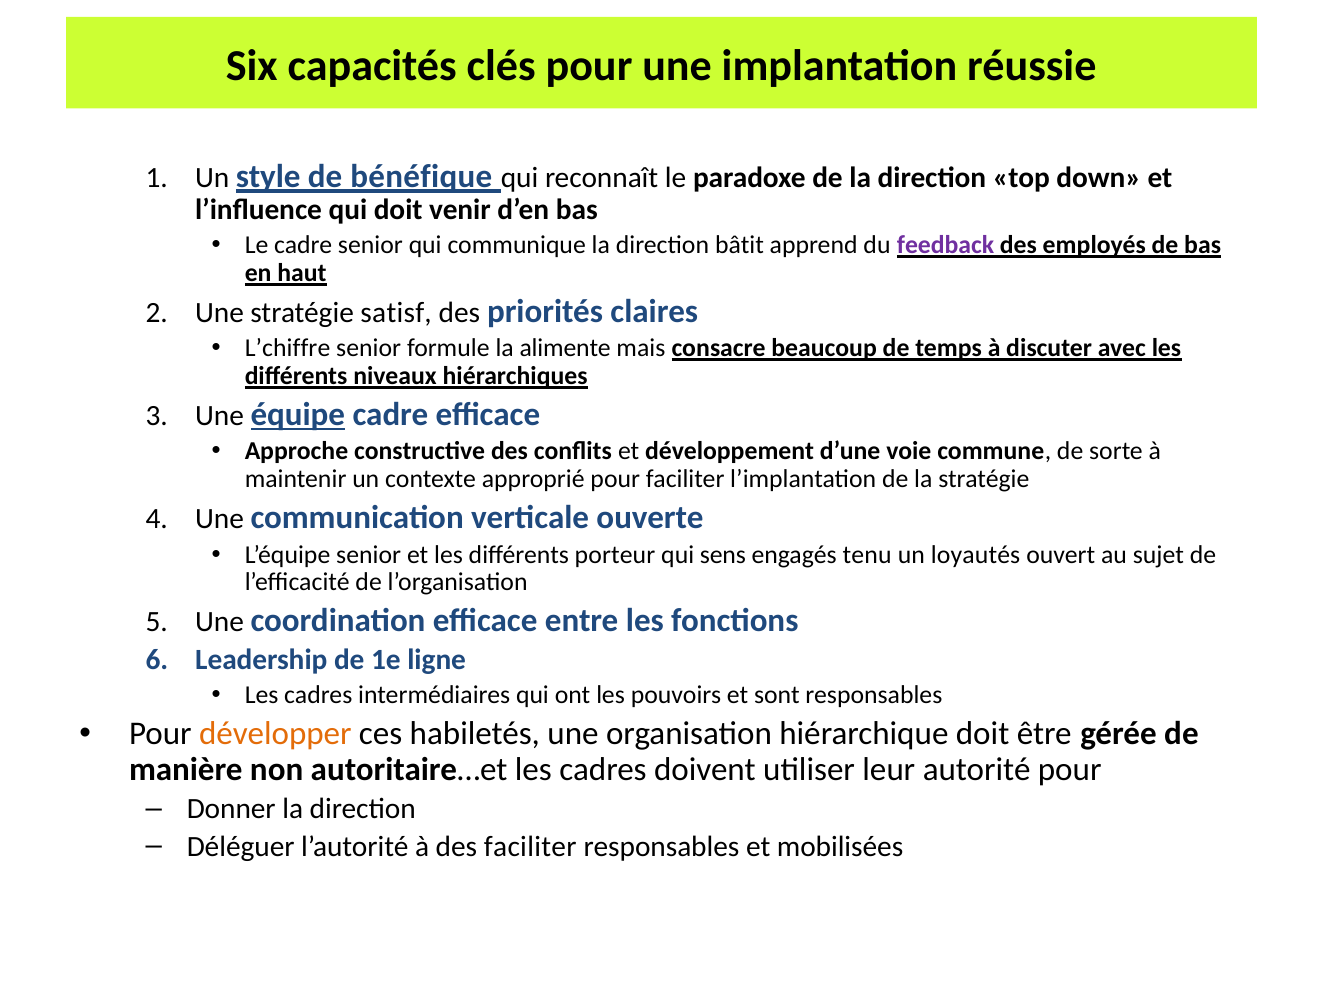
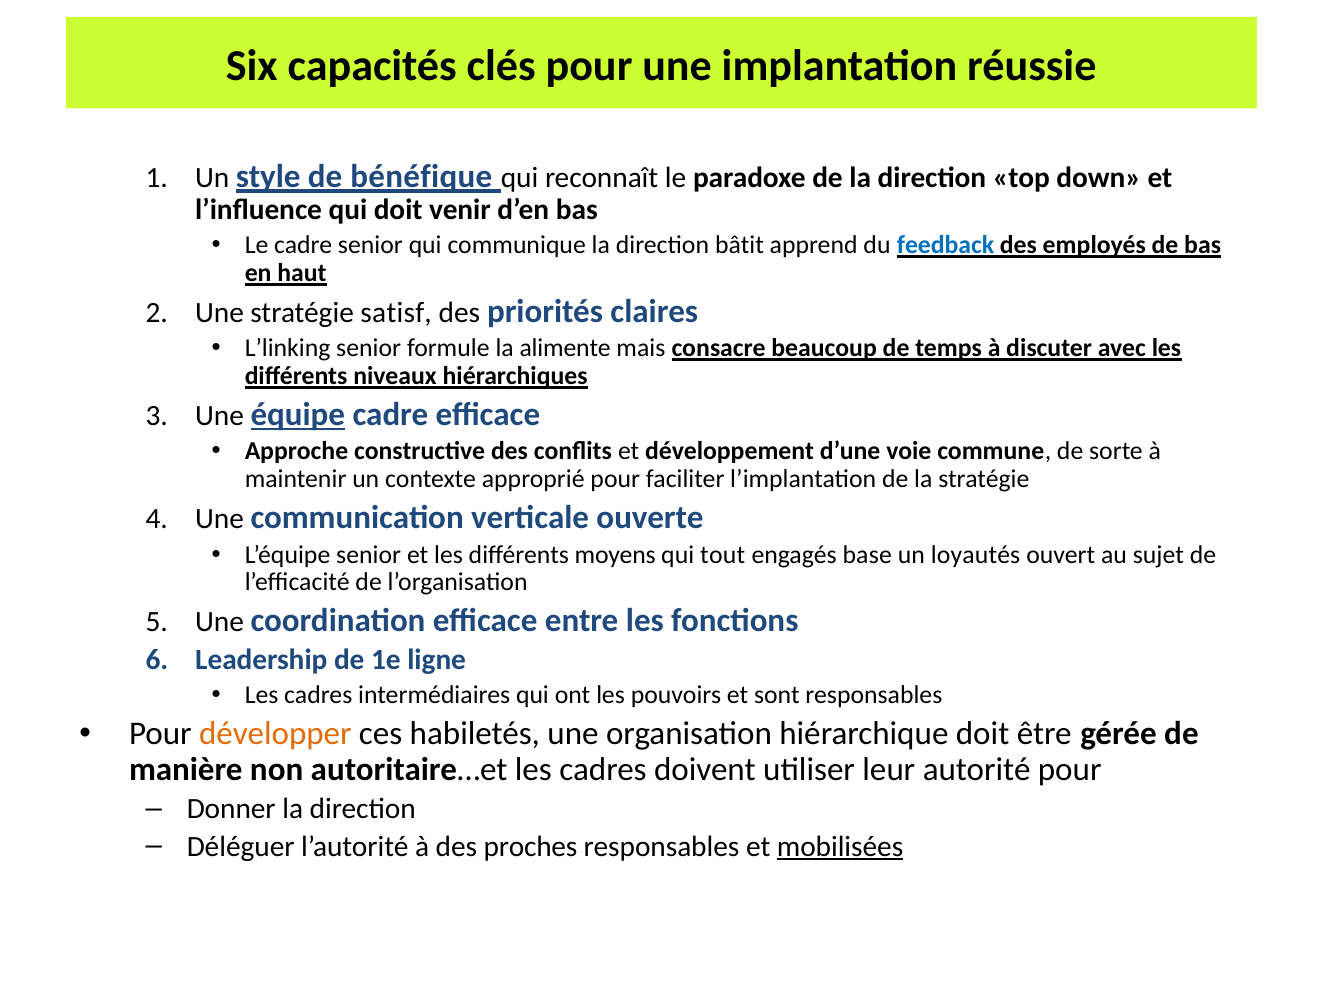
feedback colour: purple -> blue
L’chiffre: L’chiffre -> L’linking
porteur: porteur -> moyens
sens: sens -> tout
tenu: tenu -> base
des faciliter: faciliter -> proches
mobilisées underline: none -> present
